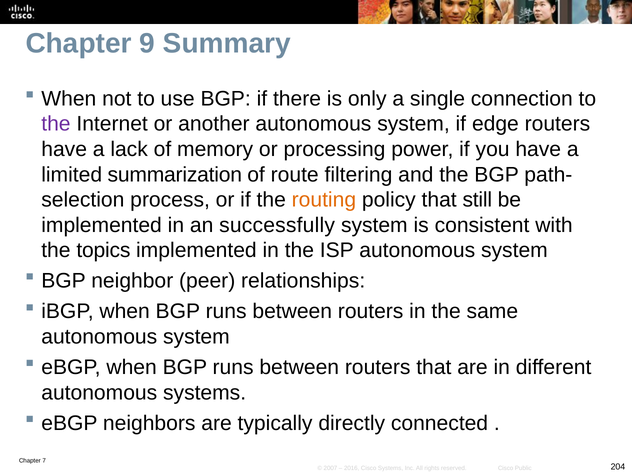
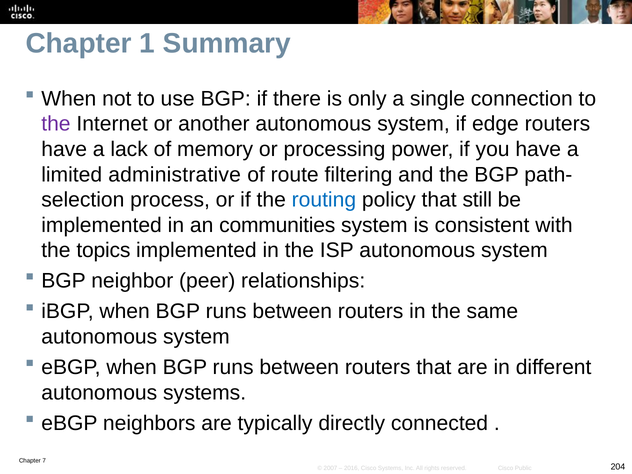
9: 9 -> 1
summarization: summarization -> administrative
routing colour: orange -> blue
successfully: successfully -> communities
